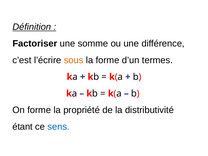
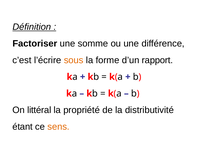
termes: termes -> rapport
On forme: forme -> littéral
sens colour: blue -> orange
